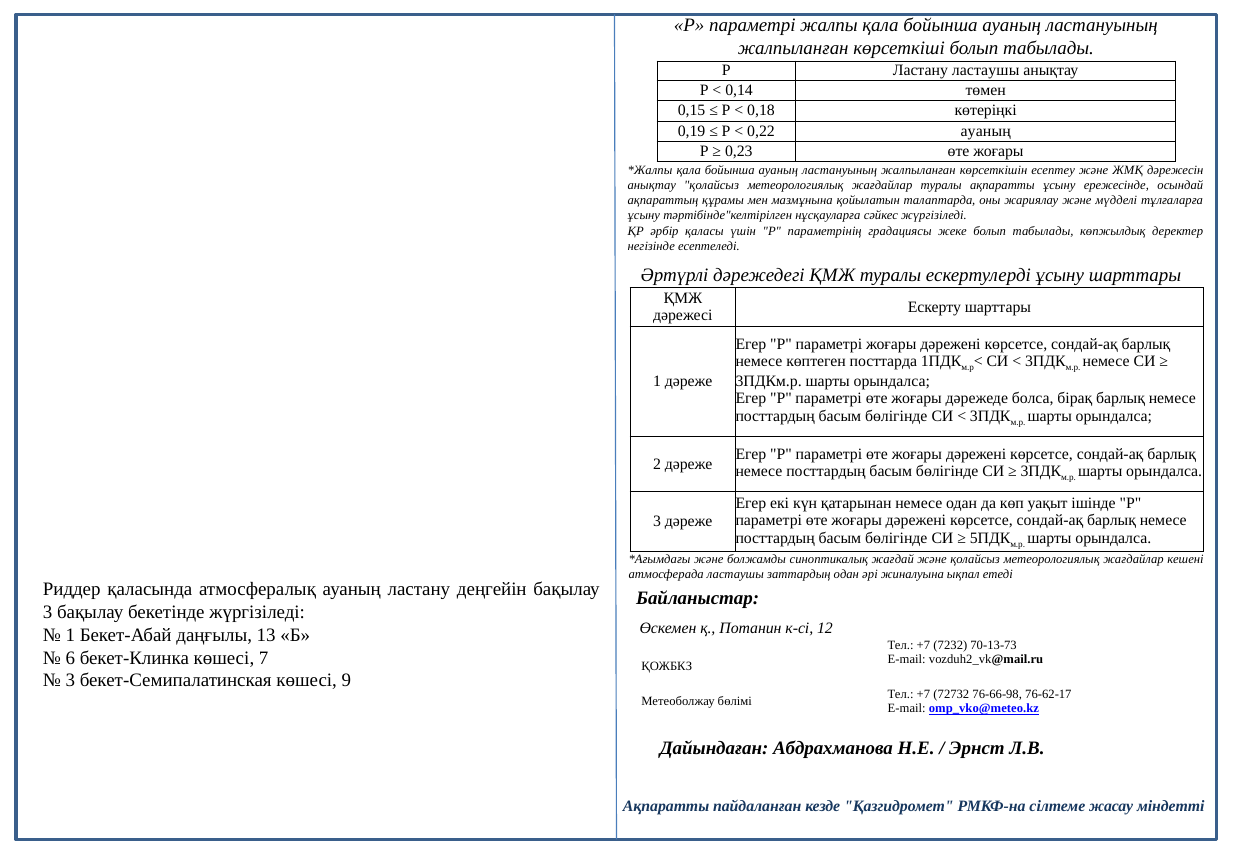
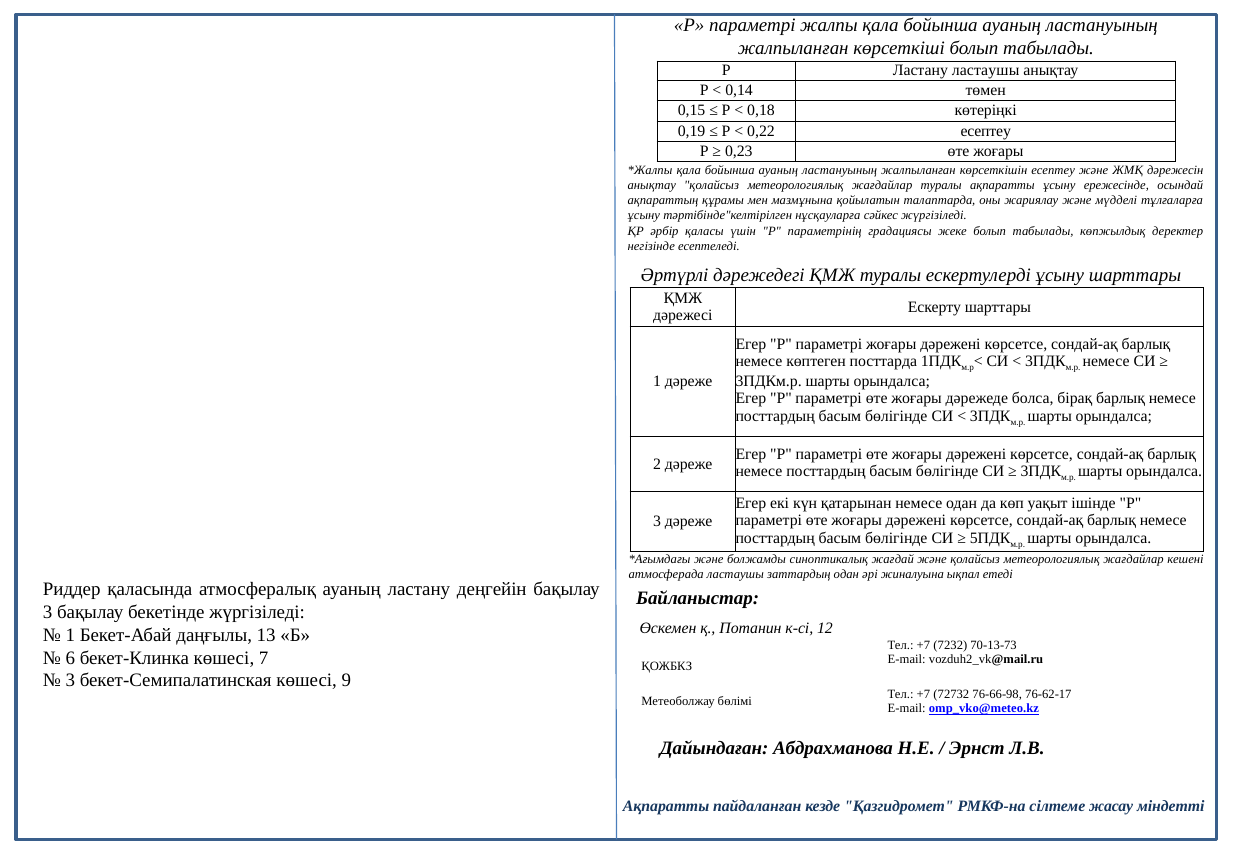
0,22 ауаның: ауаның -> есептеу
